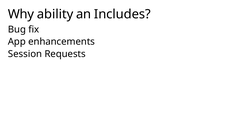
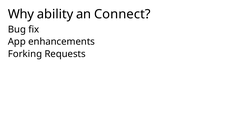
Includes: Includes -> Connect
Session: Session -> Forking
